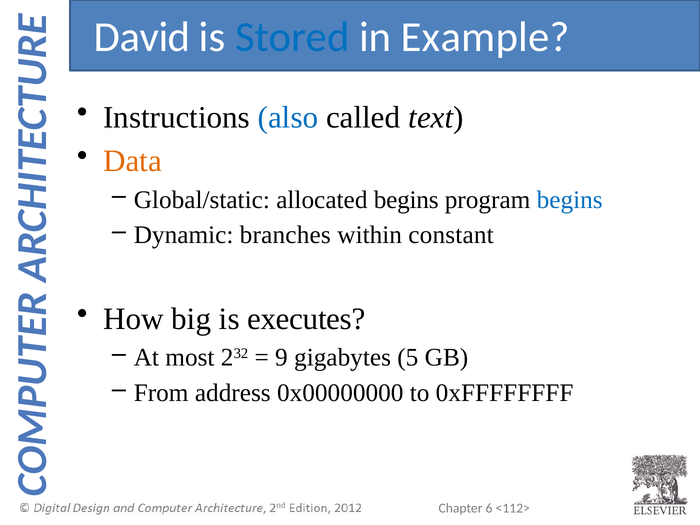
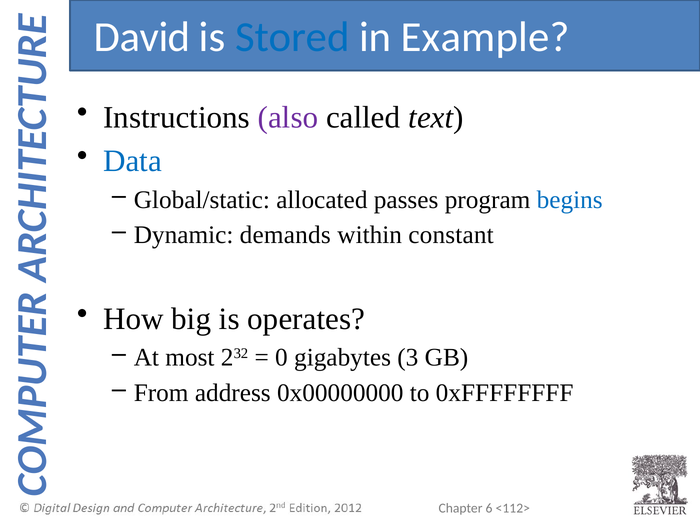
also colour: blue -> purple
Data colour: orange -> blue
allocated begins: begins -> passes
branches: branches -> demands
executes: executes -> operates
9: 9 -> 0
5: 5 -> 3
